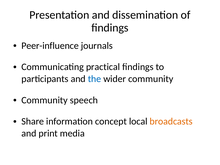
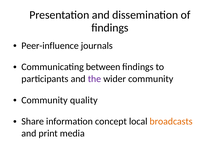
practical: practical -> between
the colour: blue -> purple
speech: speech -> quality
